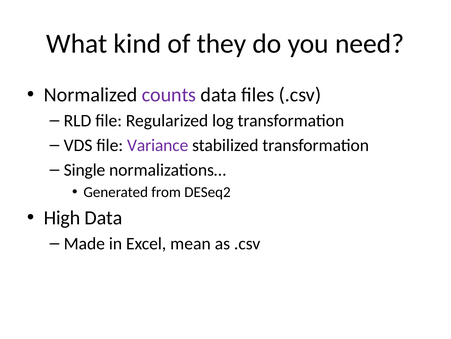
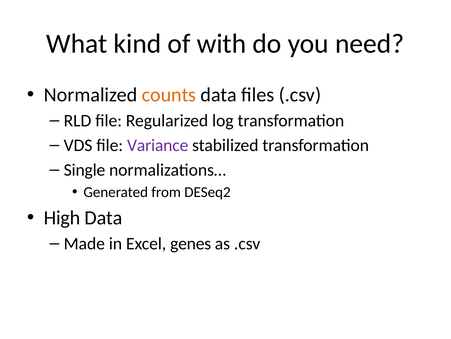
they: they -> with
counts colour: purple -> orange
mean: mean -> genes
